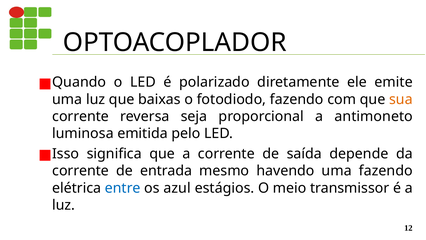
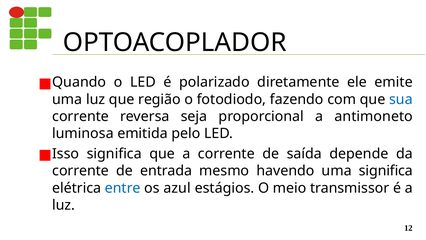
baixas: baixas -> região
sua colour: orange -> blue
uma fazendo: fazendo -> significa
